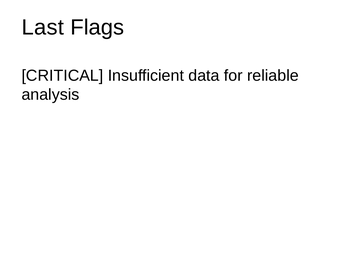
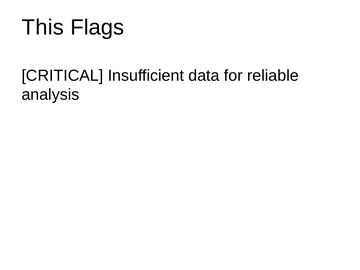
Last: Last -> This
